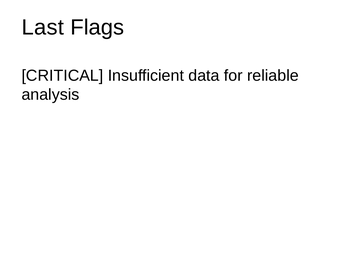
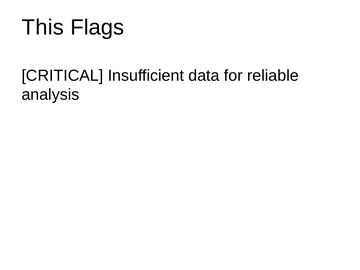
Last: Last -> This
